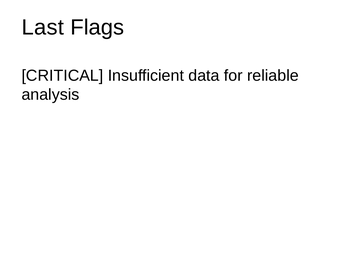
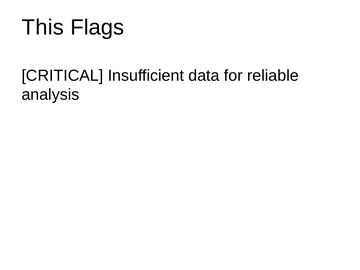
Last: Last -> This
